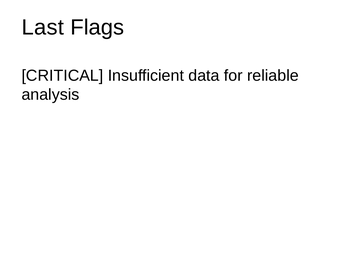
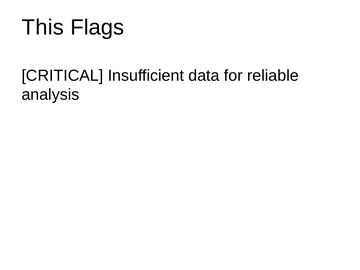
Last: Last -> This
